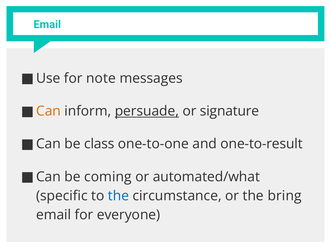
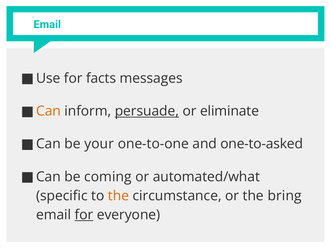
note: note -> facts
signature: signature -> eliminate
class: class -> your
one-to-result: one-to-result -> one-to-asked
the at (119, 196) colour: blue -> orange
for at (84, 215) underline: none -> present
